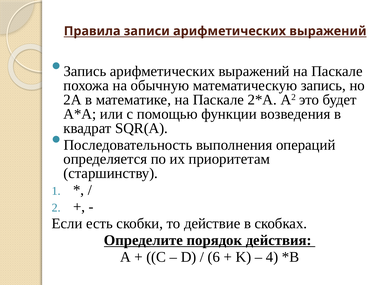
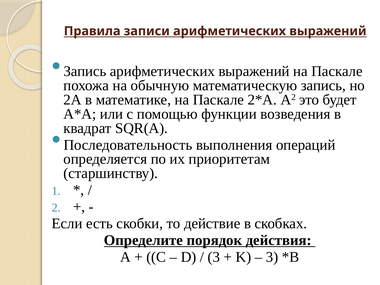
6 at (214, 257): 6 -> 3
4 at (272, 257): 4 -> 3
